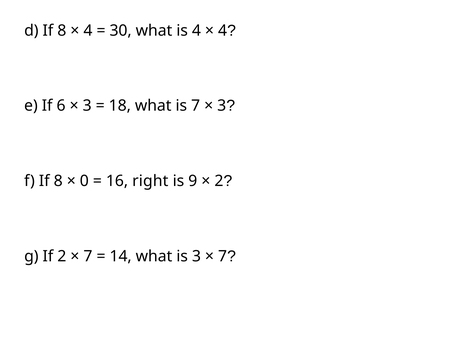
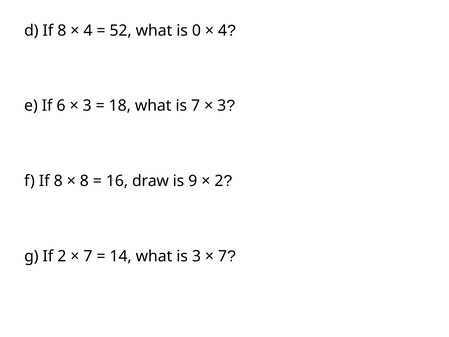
30: 30 -> 52
is 4: 4 -> 0
0 at (84, 181): 0 -> 8
right: right -> draw
